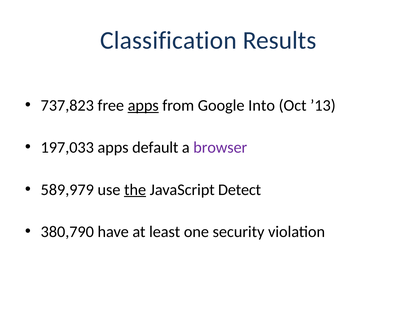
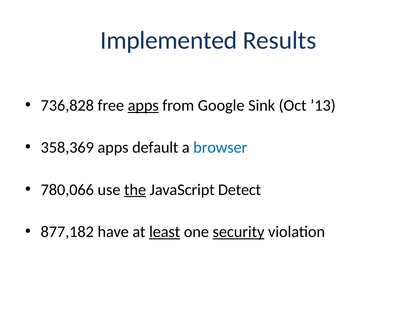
Classification: Classification -> Implemented
737,823: 737,823 -> 736,828
Into: Into -> Sink
197,033: 197,033 -> 358,369
browser colour: purple -> blue
589,979: 589,979 -> 780,066
380,790: 380,790 -> 877,182
least underline: none -> present
security underline: none -> present
